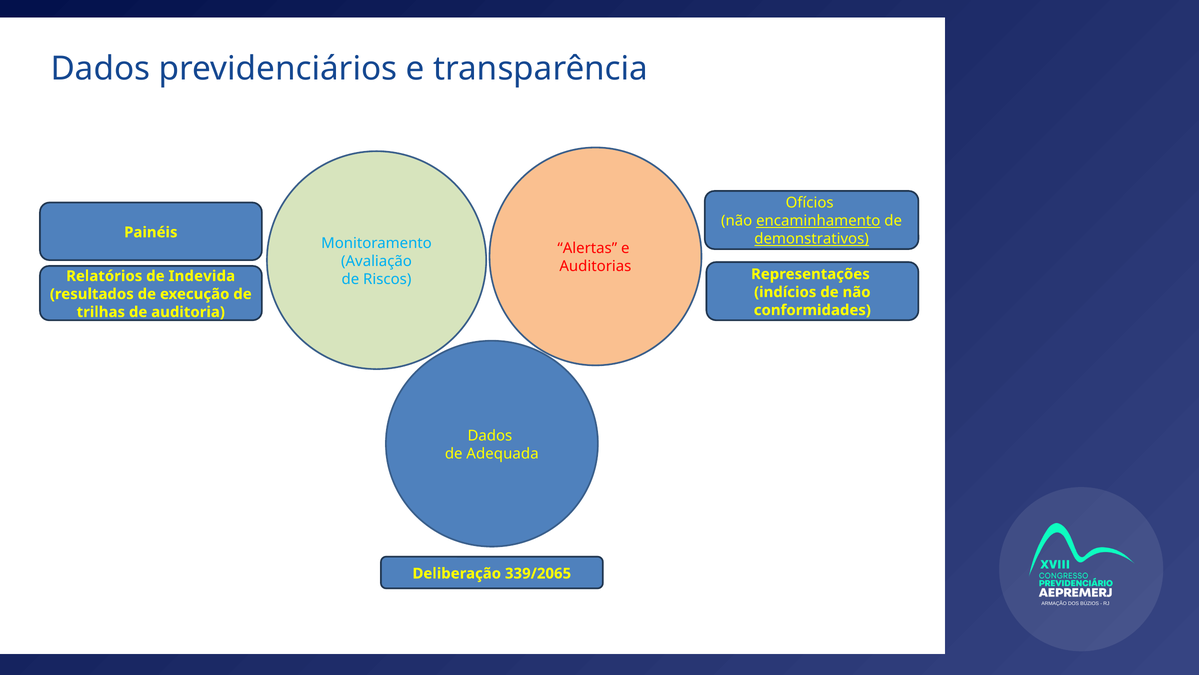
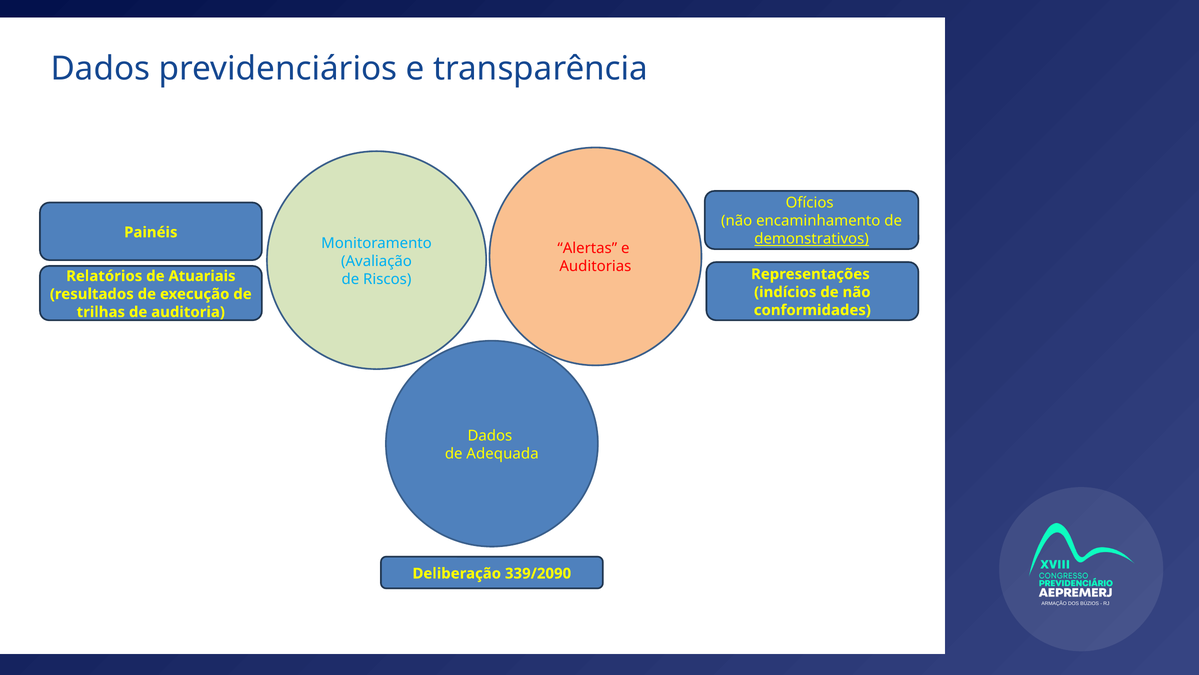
encaminhamento underline: present -> none
Indevida: Indevida -> Atuariais
339/2065: 339/2065 -> 339/2090
